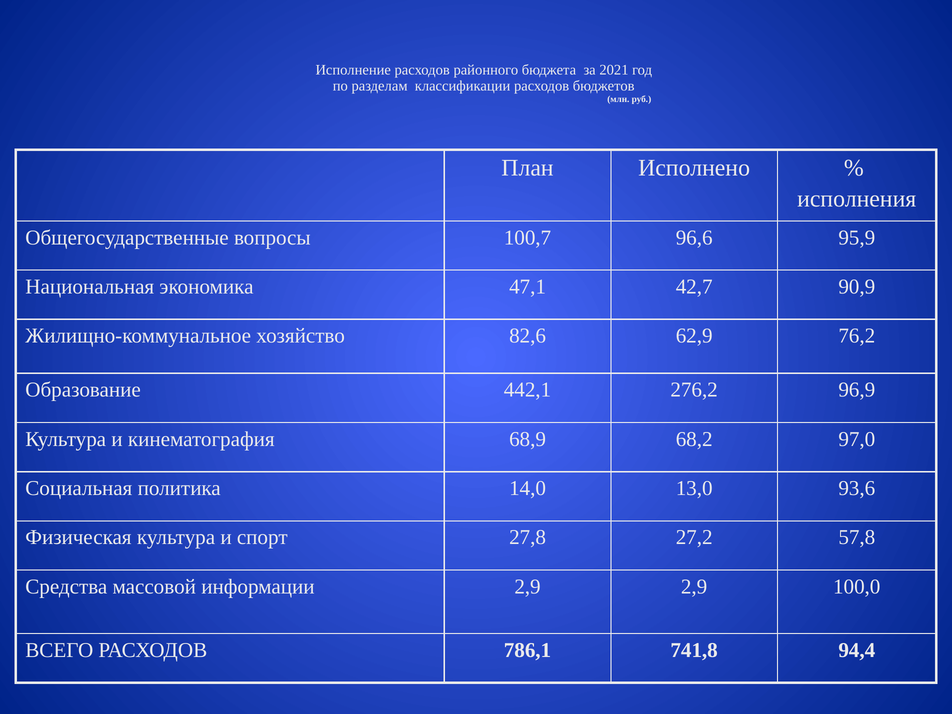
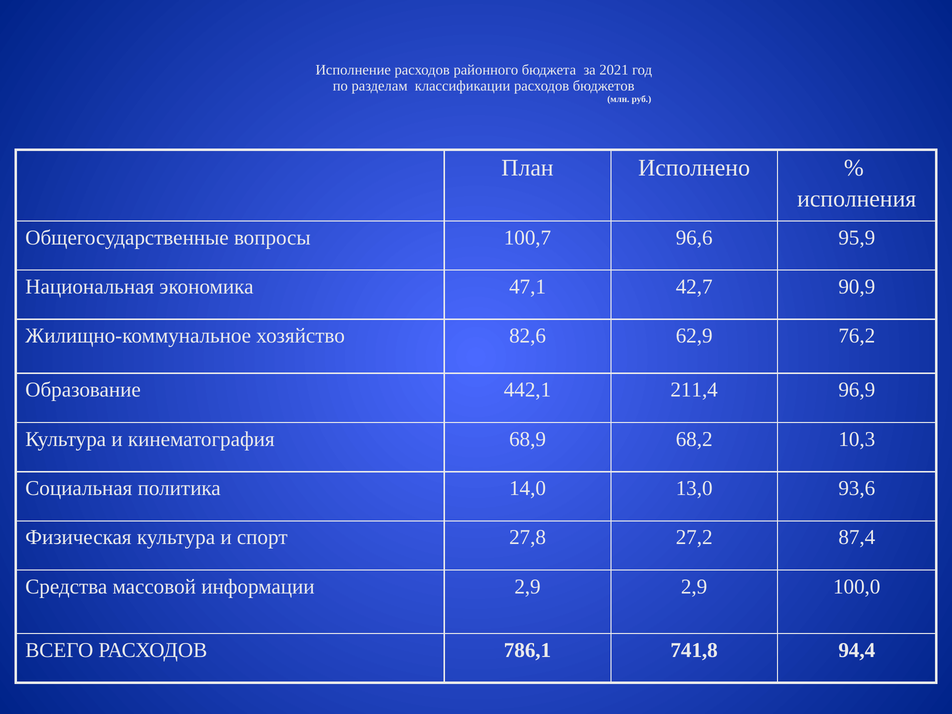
276,2: 276,2 -> 211,4
97,0: 97,0 -> 10,3
57,8: 57,8 -> 87,4
